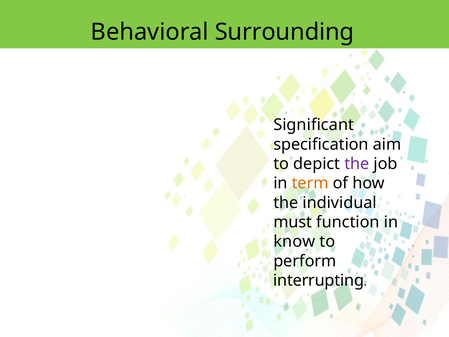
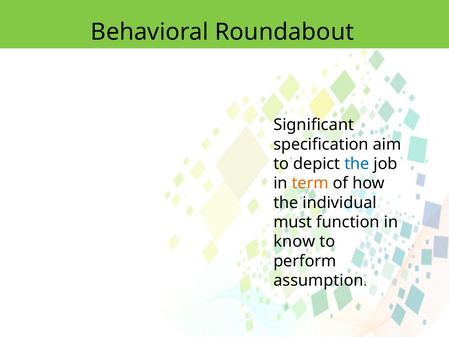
Surrounding: Surrounding -> Roundabout
the at (357, 164) colour: purple -> blue
interrupting: interrupting -> assumption
